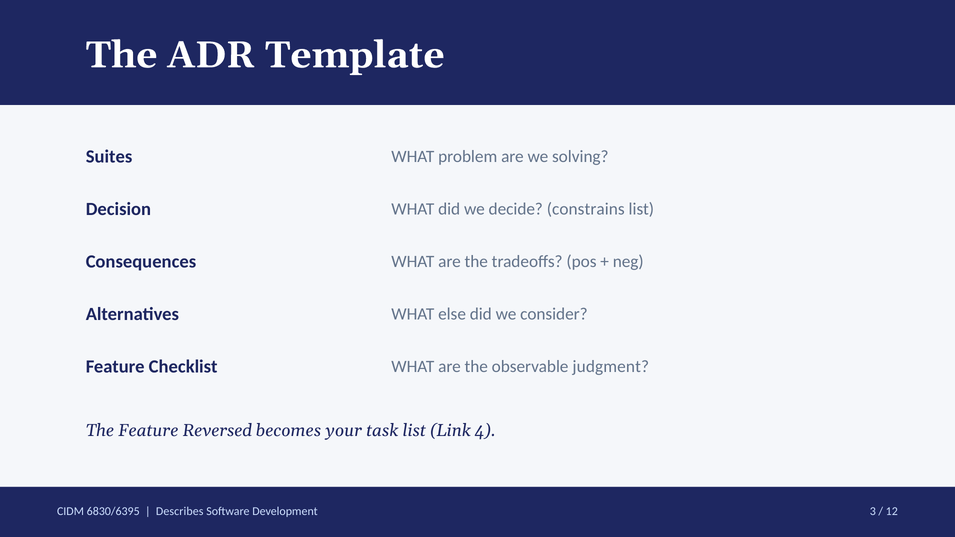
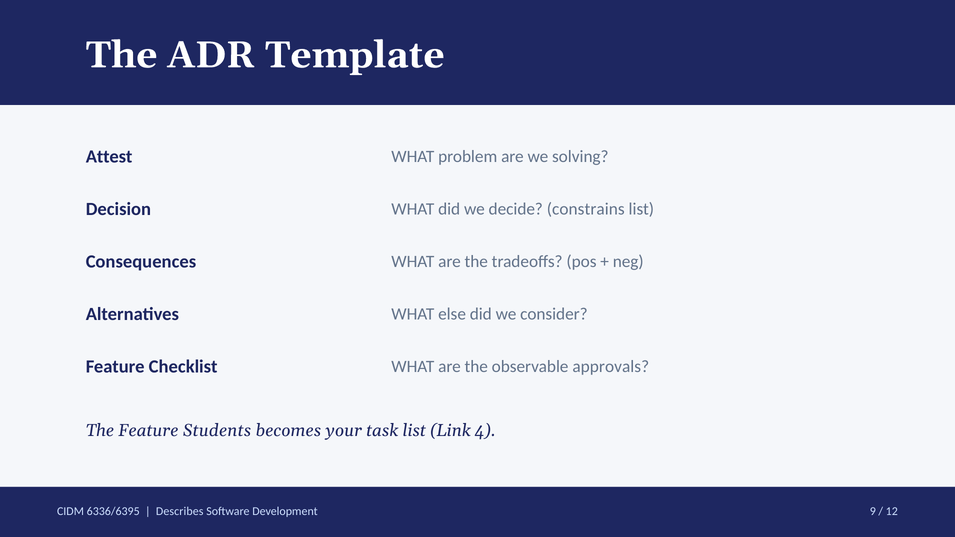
Suites: Suites -> Attest
judgment: judgment -> approvals
Reversed: Reversed -> Students
6830/6395: 6830/6395 -> 6336/6395
3: 3 -> 9
